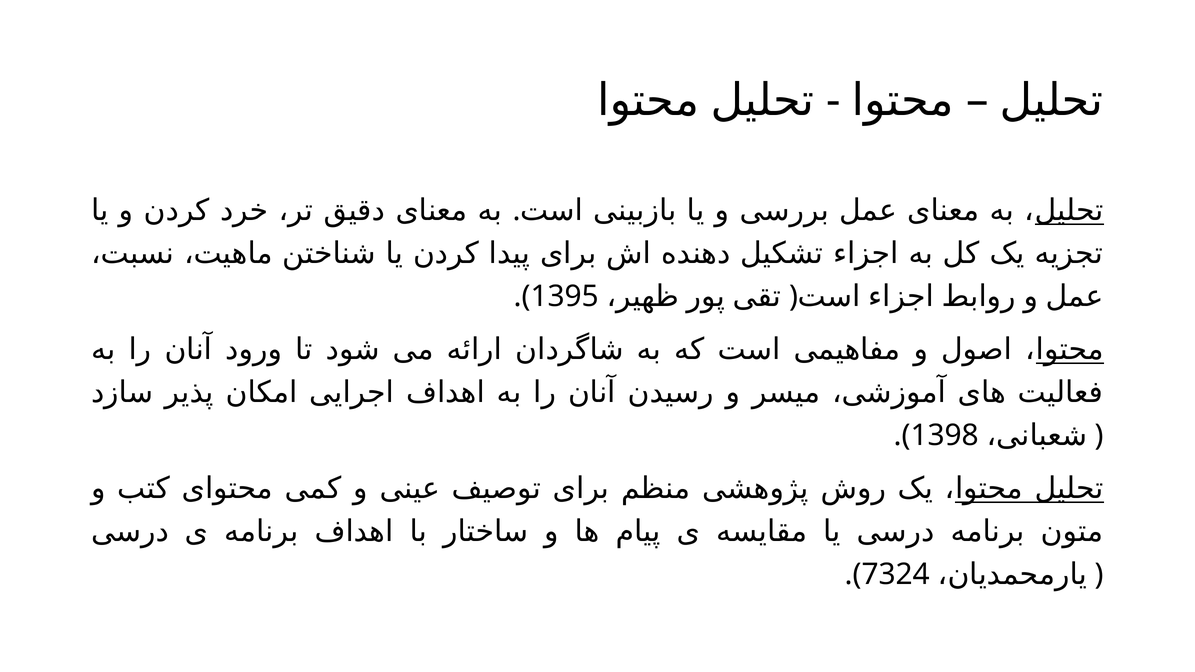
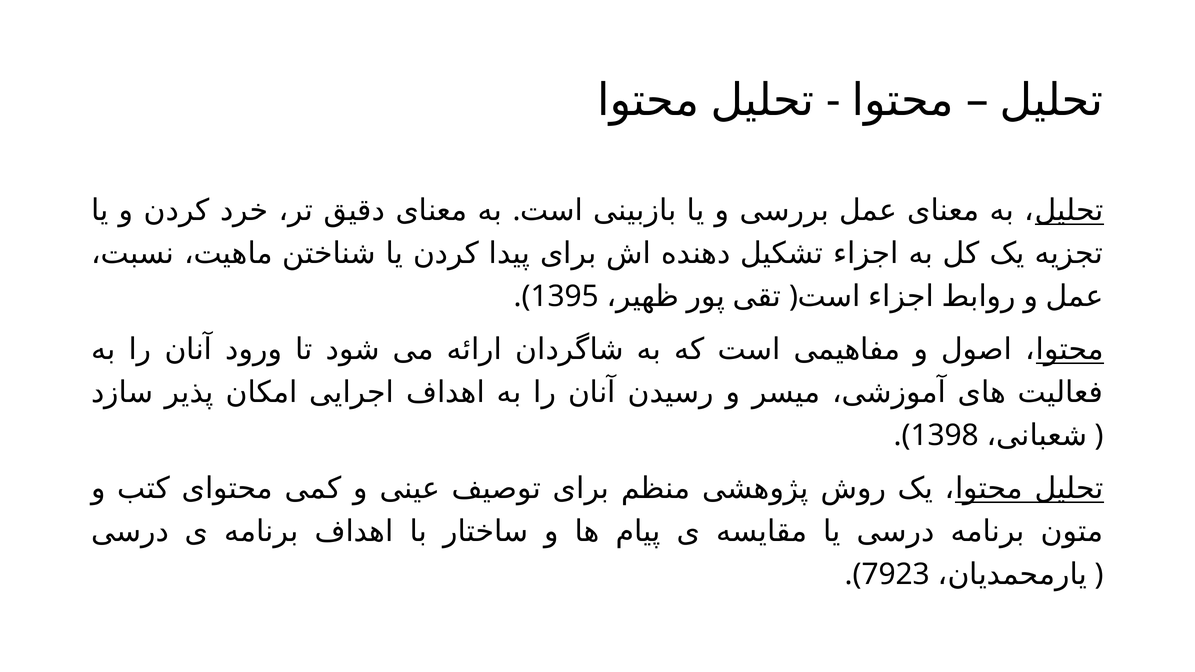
7324: 7324 -> 7923
